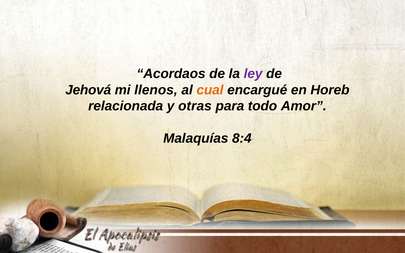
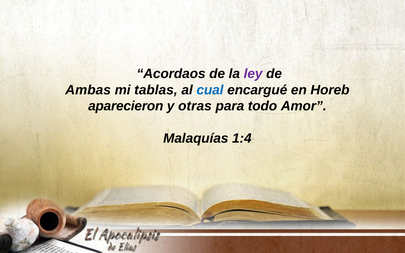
Jehová: Jehová -> Ambas
llenos: llenos -> tablas
cual colour: orange -> blue
relacionada: relacionada -> aparecieron
8:4: 8:4 -> 1:4
